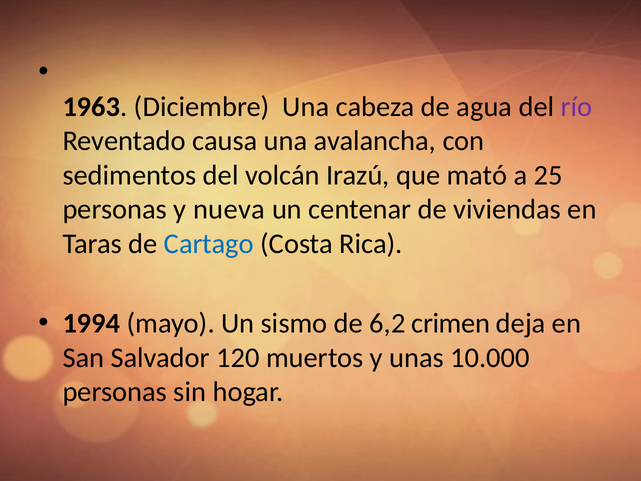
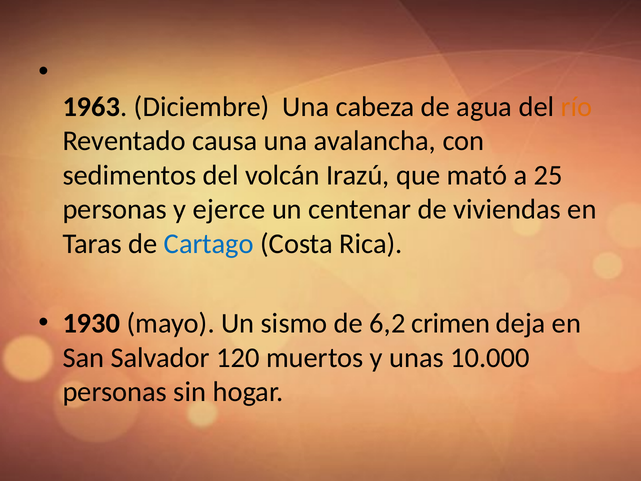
río colour: purple -> orange
nueva: nueva -> ejerce
1994: 1994 -> 1930
